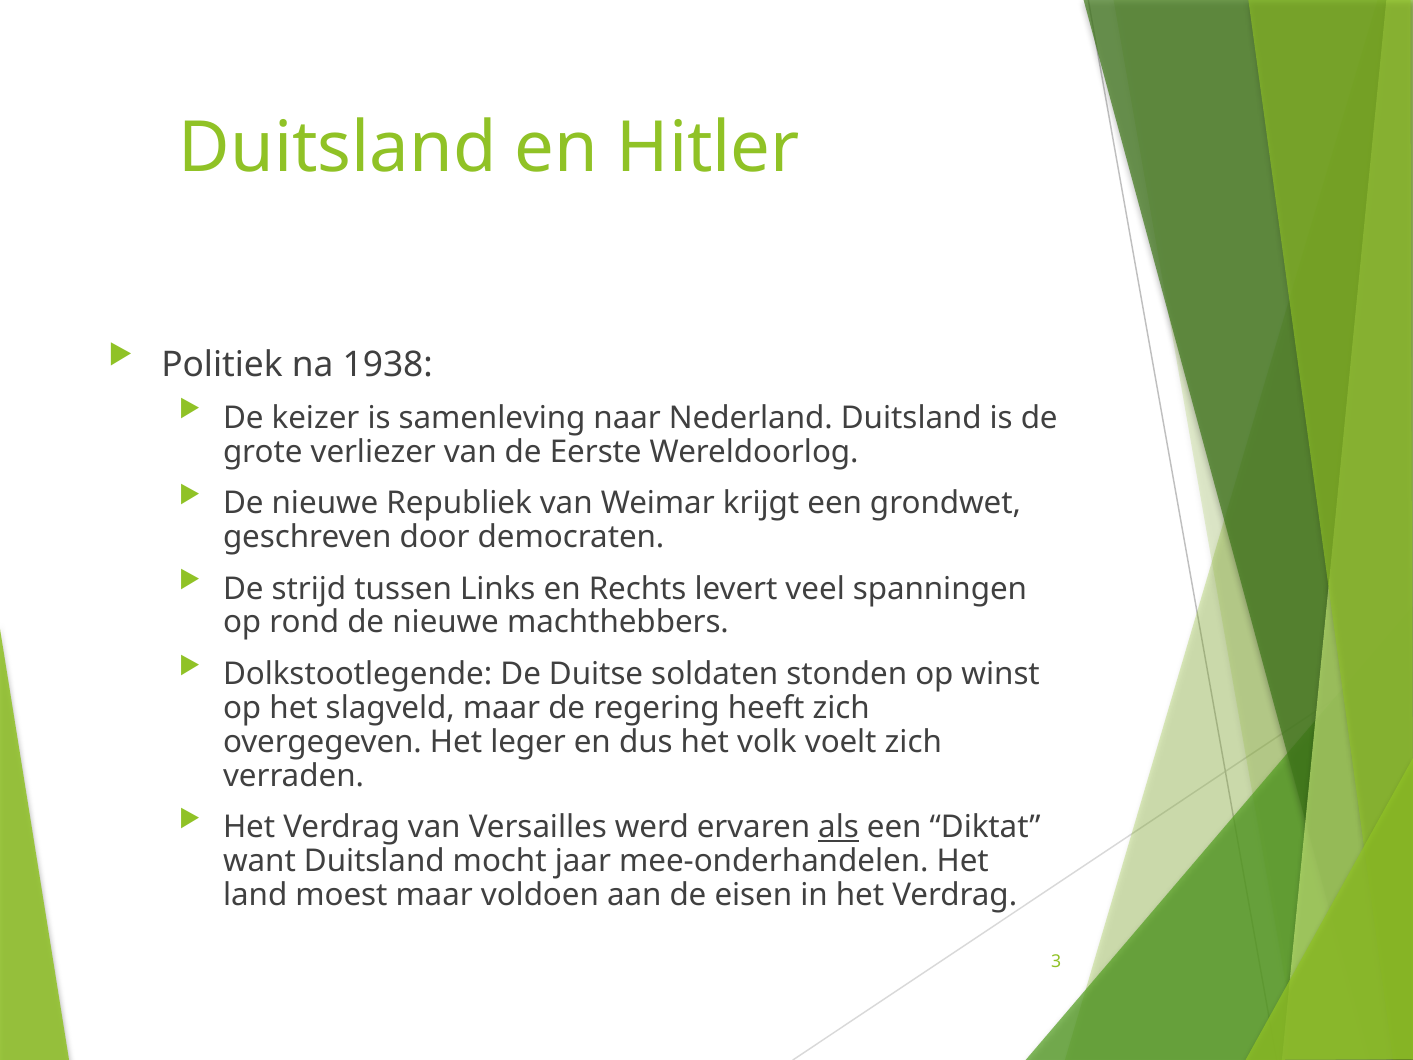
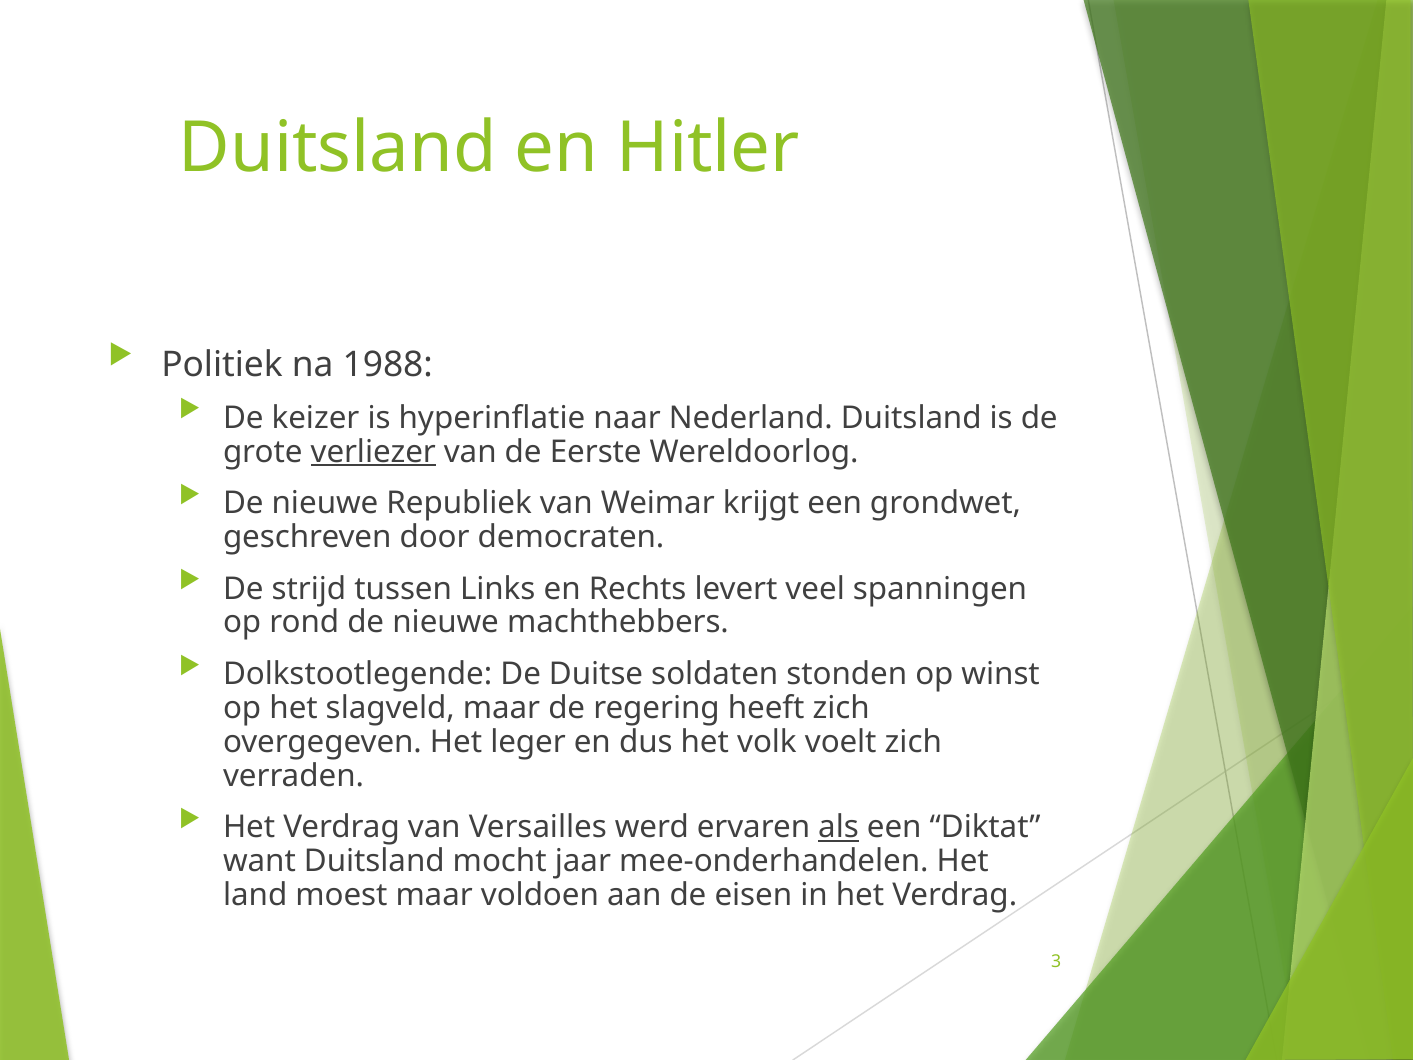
1938: 1938 -> 1988
samenleving: samenleving -> hyperinflatie
verliezer underline: none -> present
